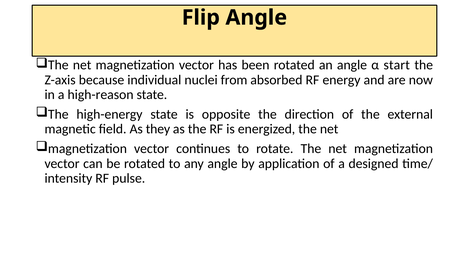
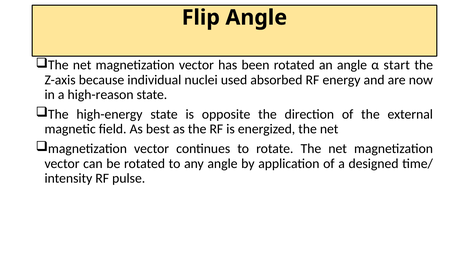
from: from -> used
they: they -> best
